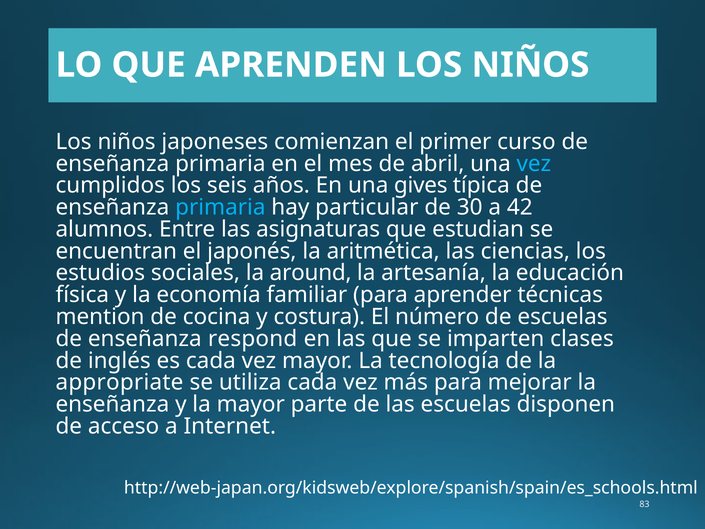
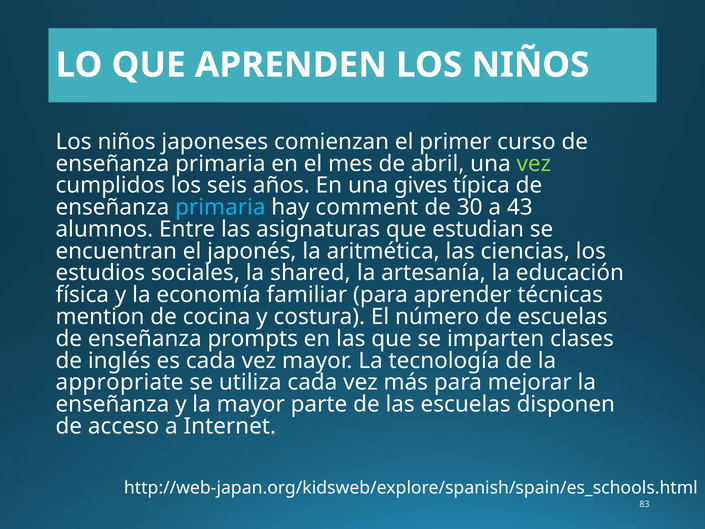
vez at (534, 164) colour: light blue -> light green
particular: particular -> comment
42: 42 -> 43
around: around -> shared
respond: respond -> prompts
